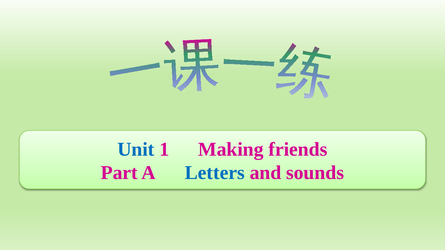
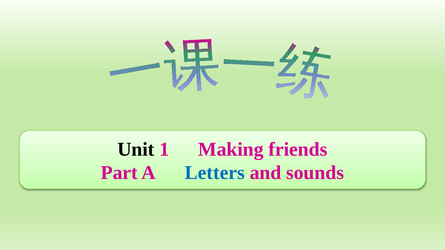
Unit colour: blue -> black
